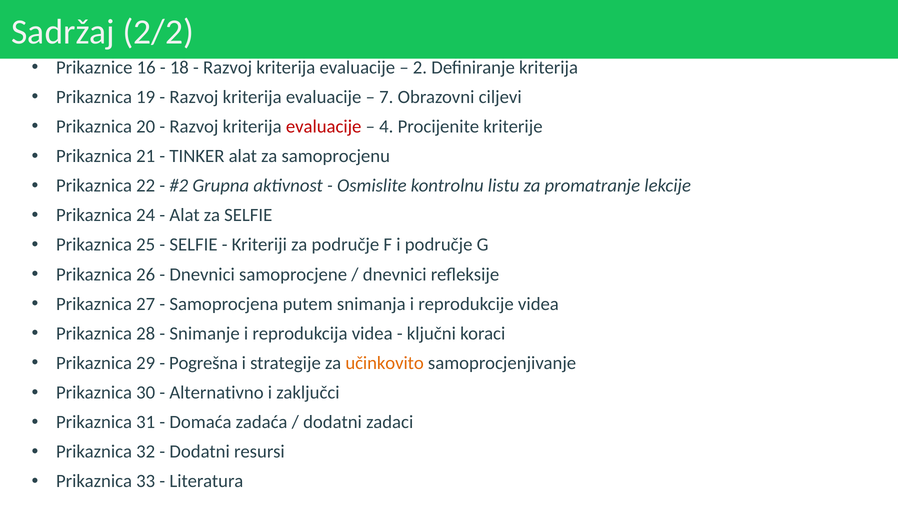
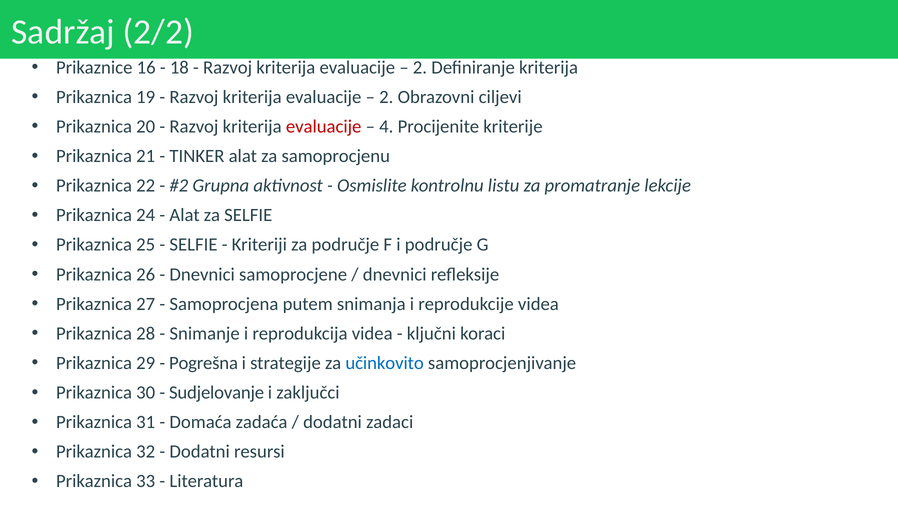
7 at (386, 97): 7 -> 2
učinkovito colour: orange -> blue
Alternativno: Alternativno -> Sudjelovanje
